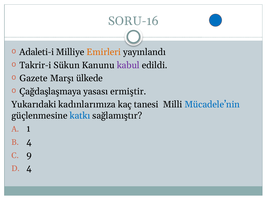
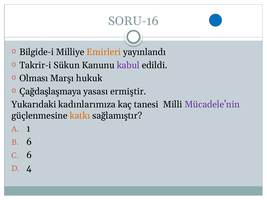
Adaleti-i: Adaleti-i -> Bilgide-i
Gazete: Gazete -> Olması
ülkede: ülkede -> hukuk
Mücadele’nin colour: blue -> purple
katkı colour: blue -> orange
4 at (29, 142): 4 -> 6
9 at (29, 155): 9 -> 6
